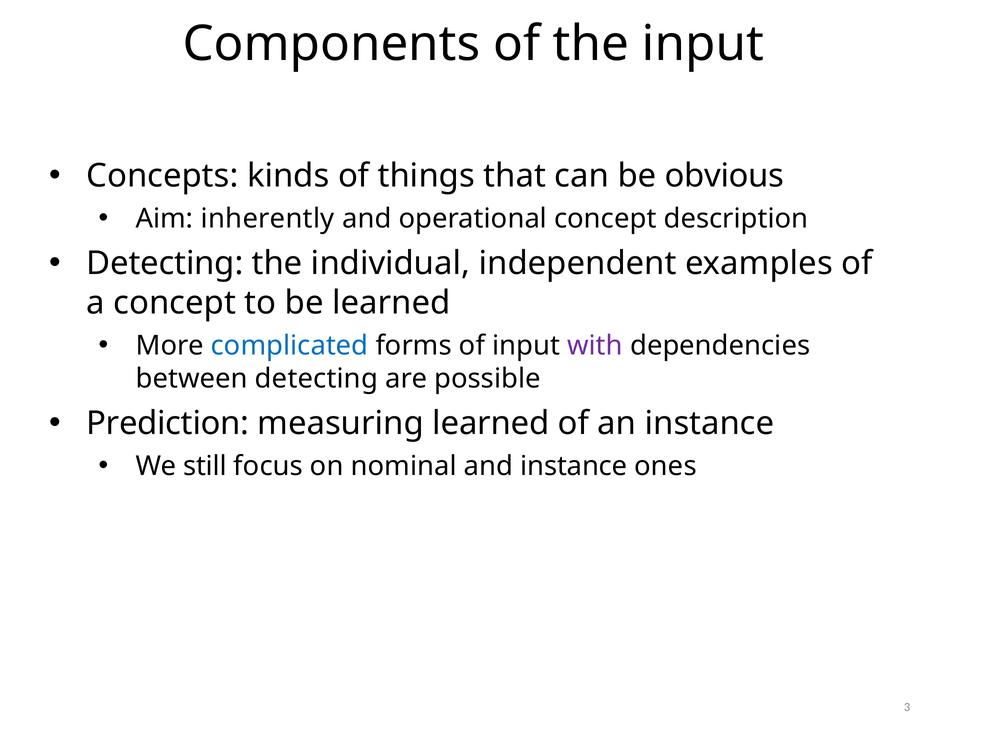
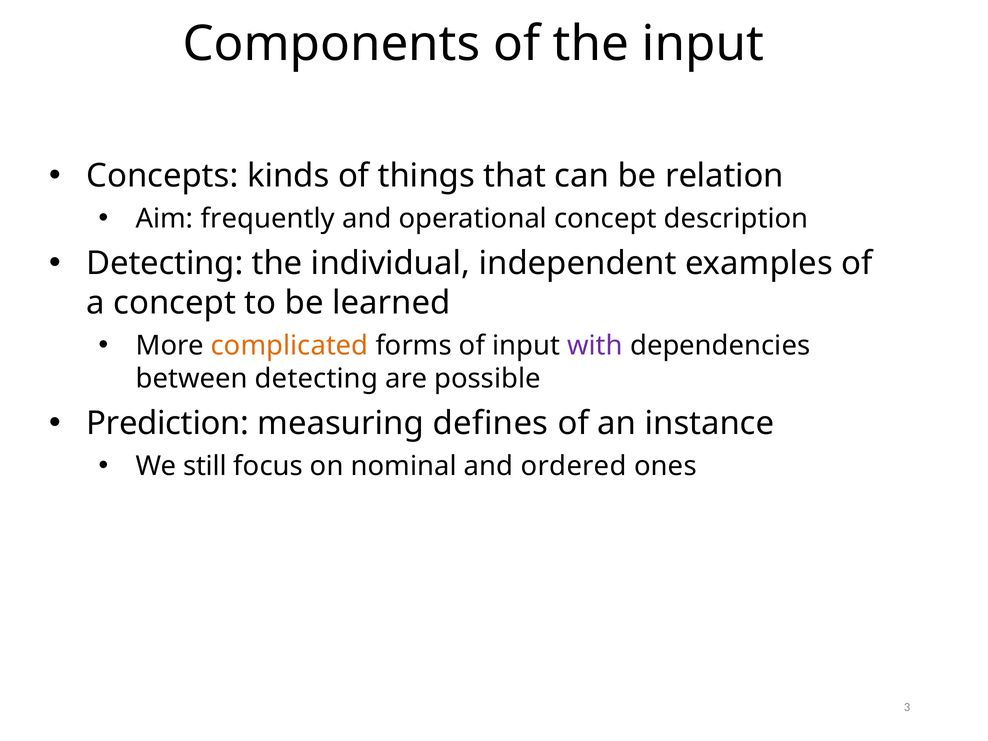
obvious: obvious -> relation
inherently: inherently -> frequently
complicated colour: blue -> orange
measuring learned: learned -> defines
and instance: instance -> ordered
